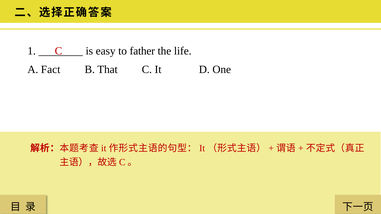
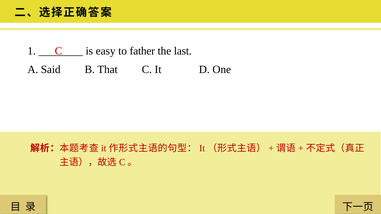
life: life -> last
Fact: Fact -> Said
